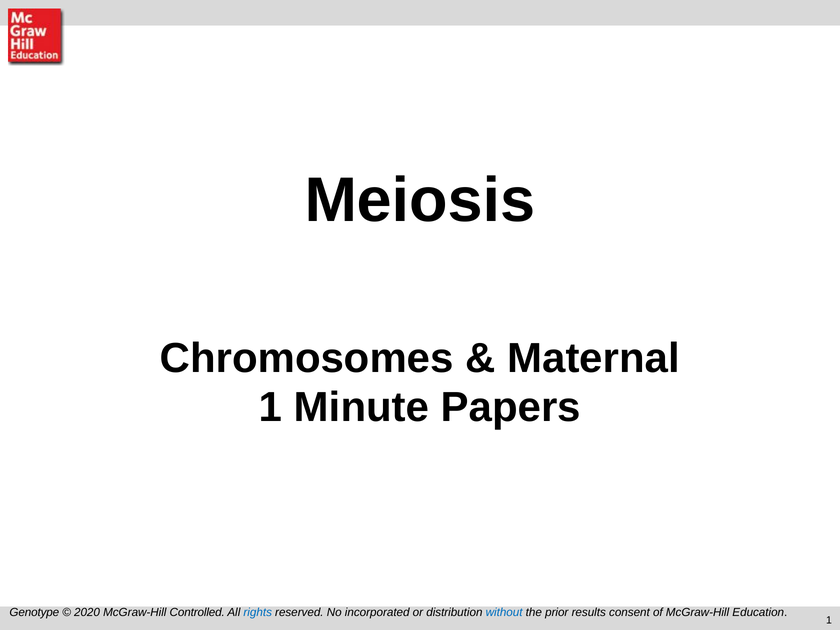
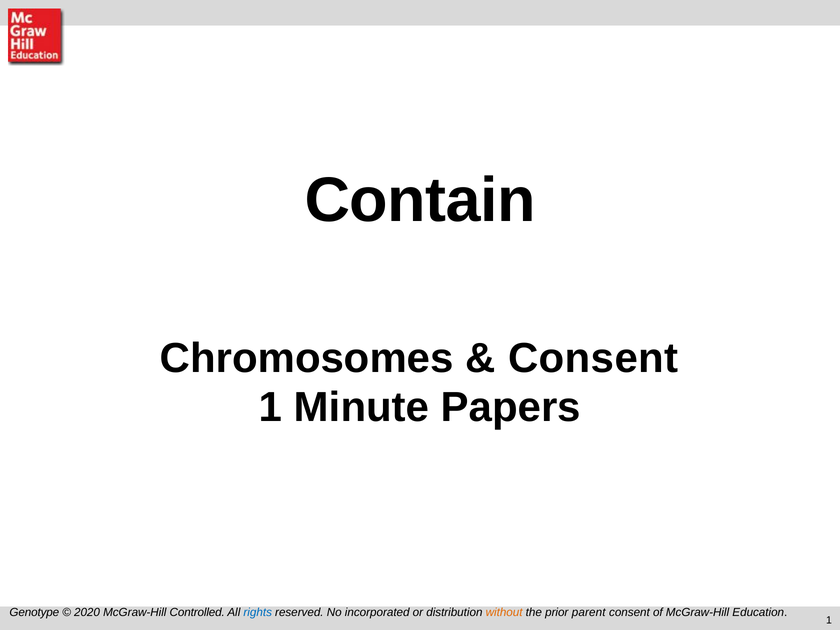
Meiosis: Meiosis -> Contain
Maternal at (593, 358): Maternal -> Consent
without colour: blue -> orange
results: results -> parent
